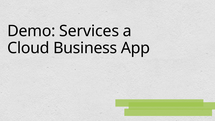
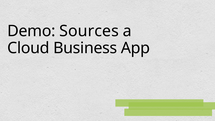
Services: Services -> Sources
